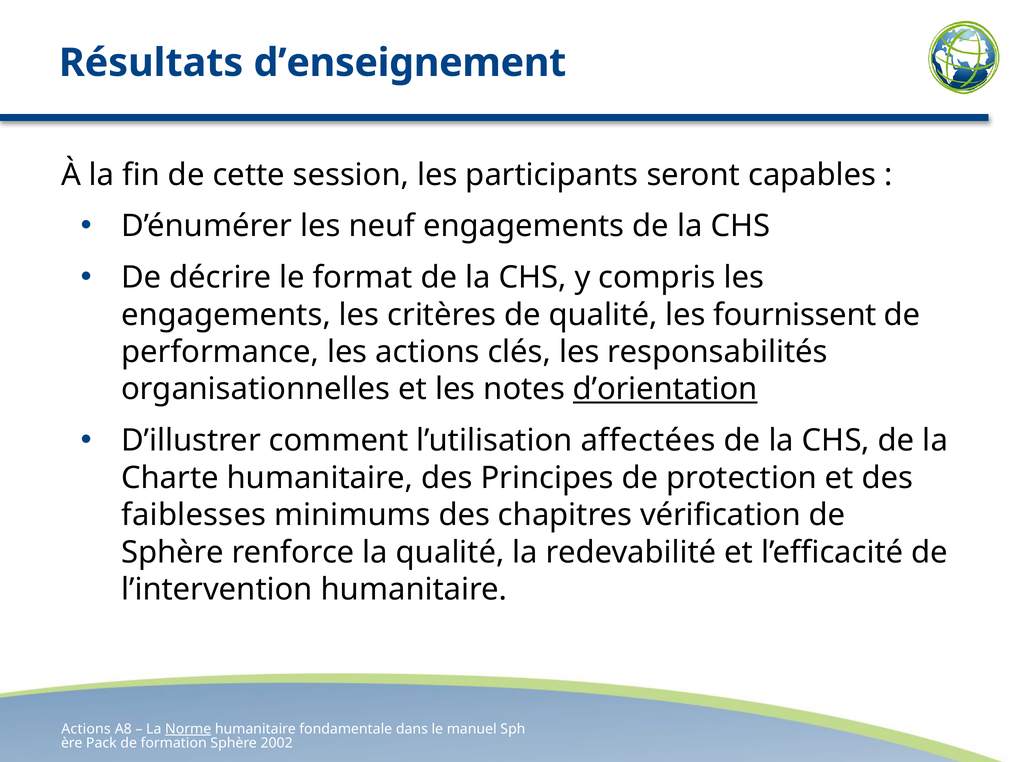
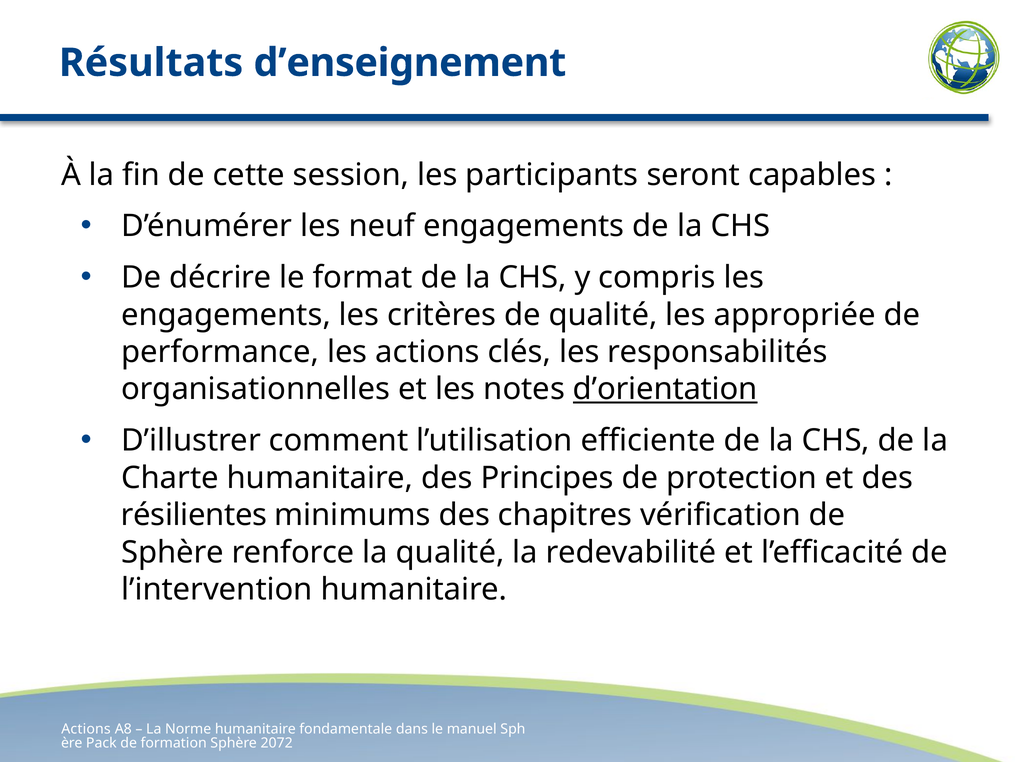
fournissent: fournissent -> appropriée
affectées: affectées -> efficiente
faiblesses: faiblesses -> résilientes
Norme underline: present -> none
2002: 2002 -> 2072
